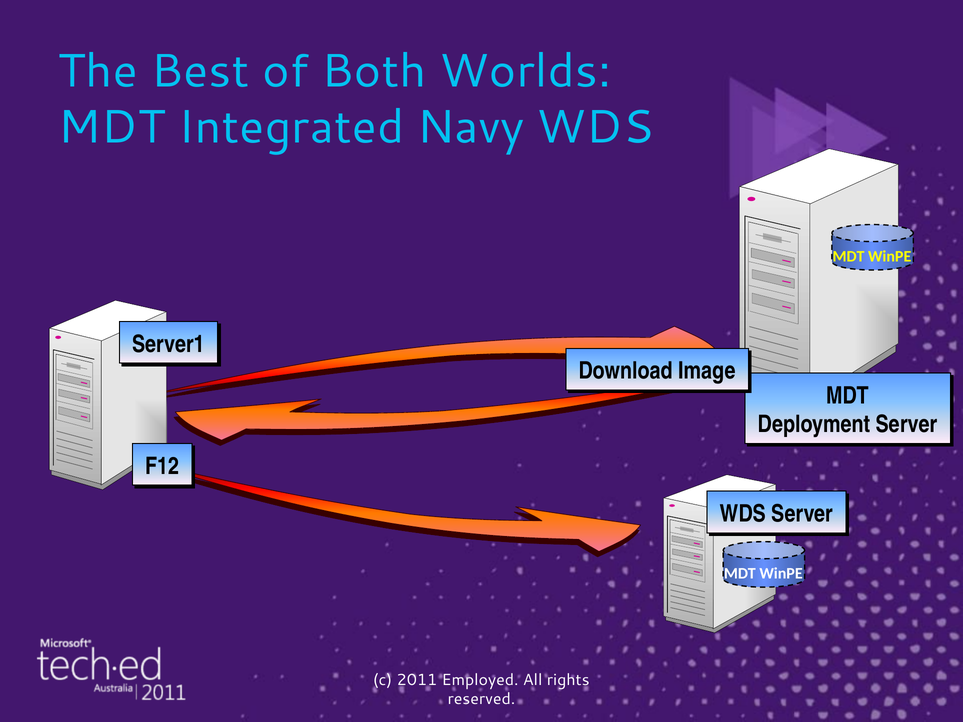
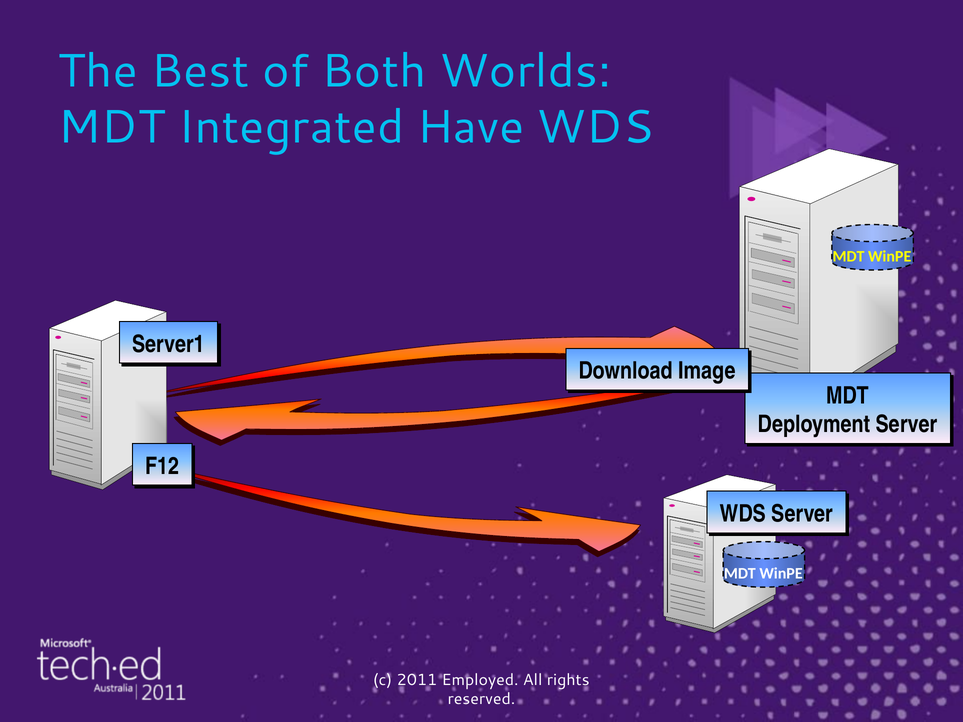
Navy: Navy -> Have
